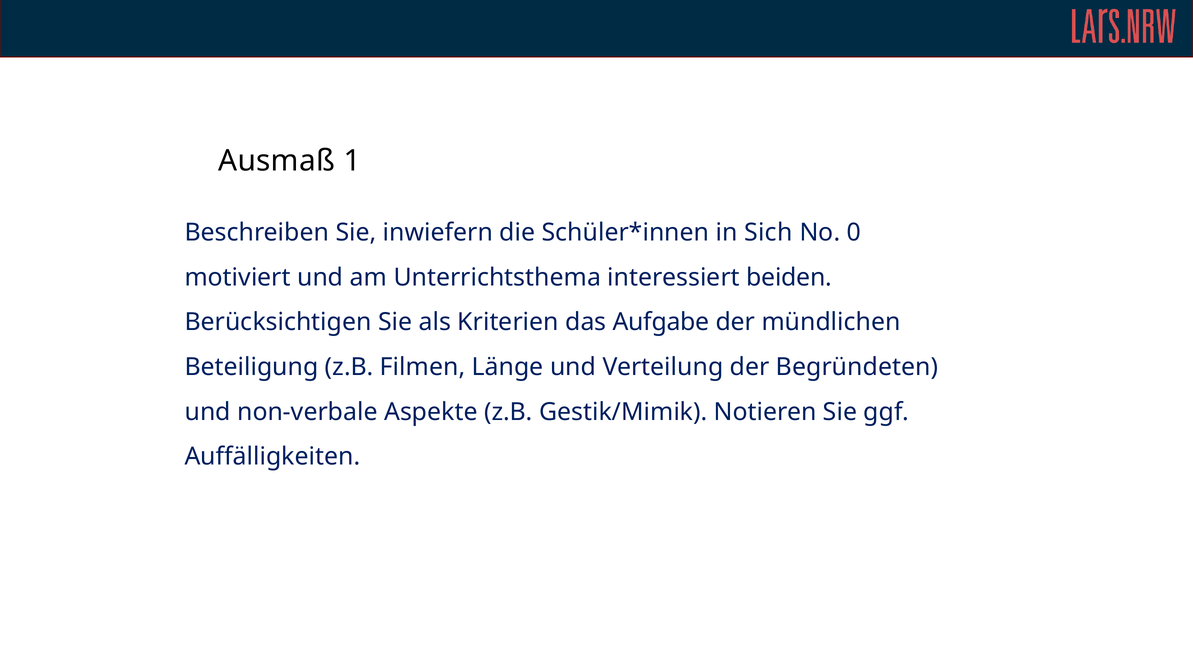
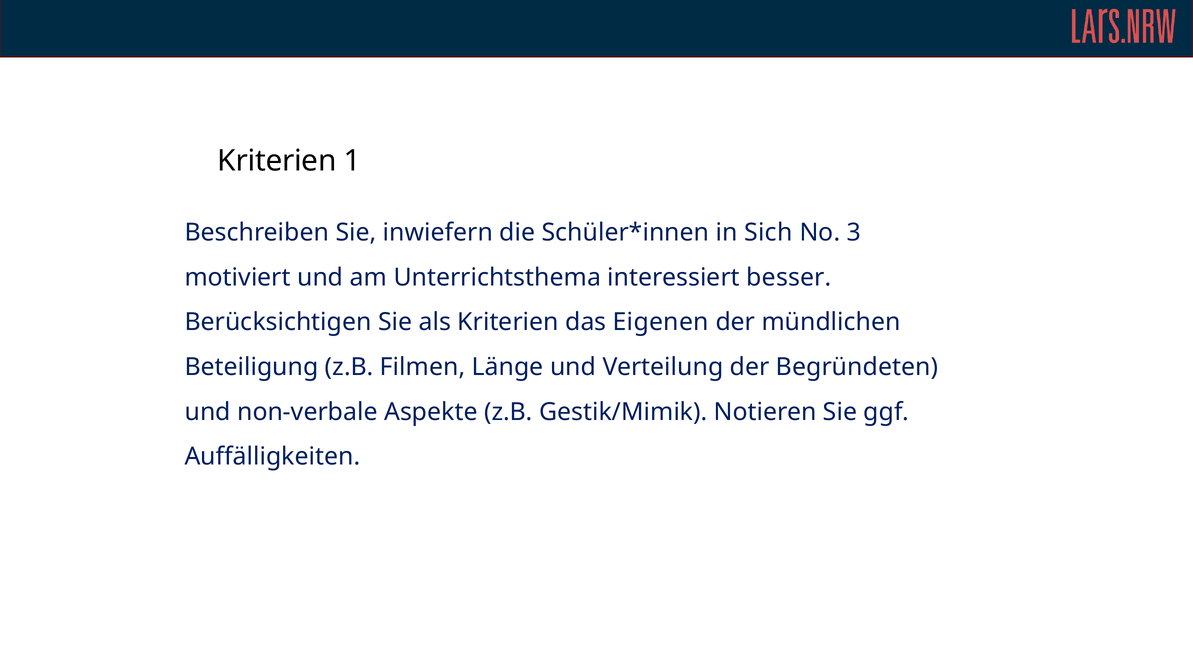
Ausmaß at (277, 161): Ausmaß -> Kriterien
0: 0 -> 3
beiden: beiden -> besser
Aufgabe: Aufgabe -> Eigenen
